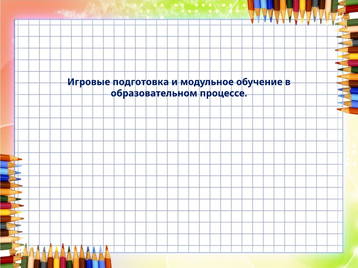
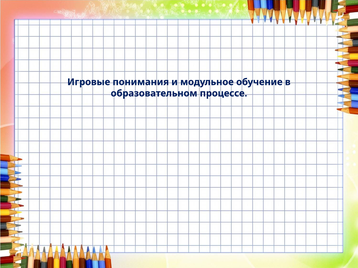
подготовка: подготовка -> понимания
